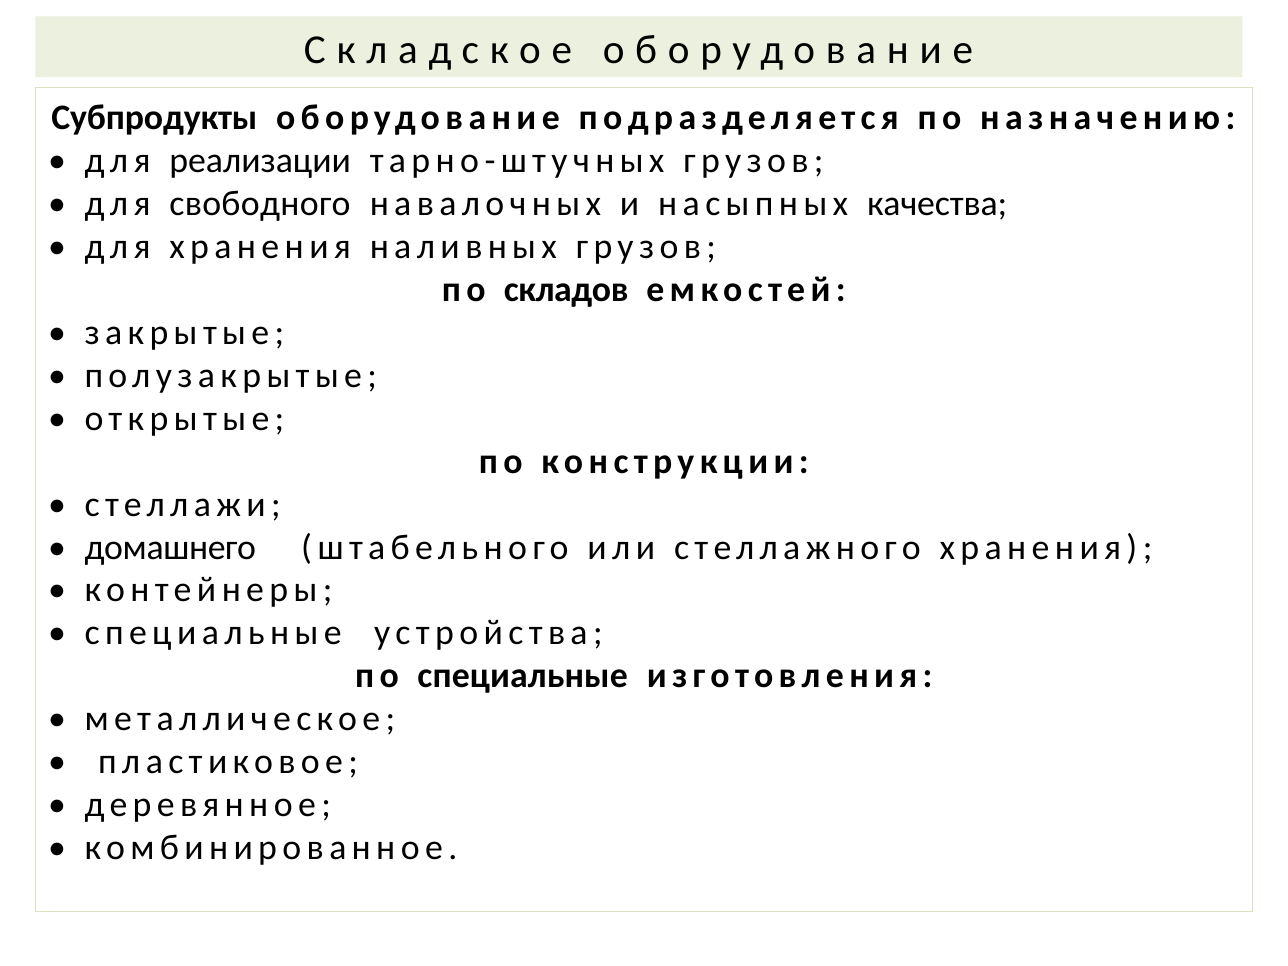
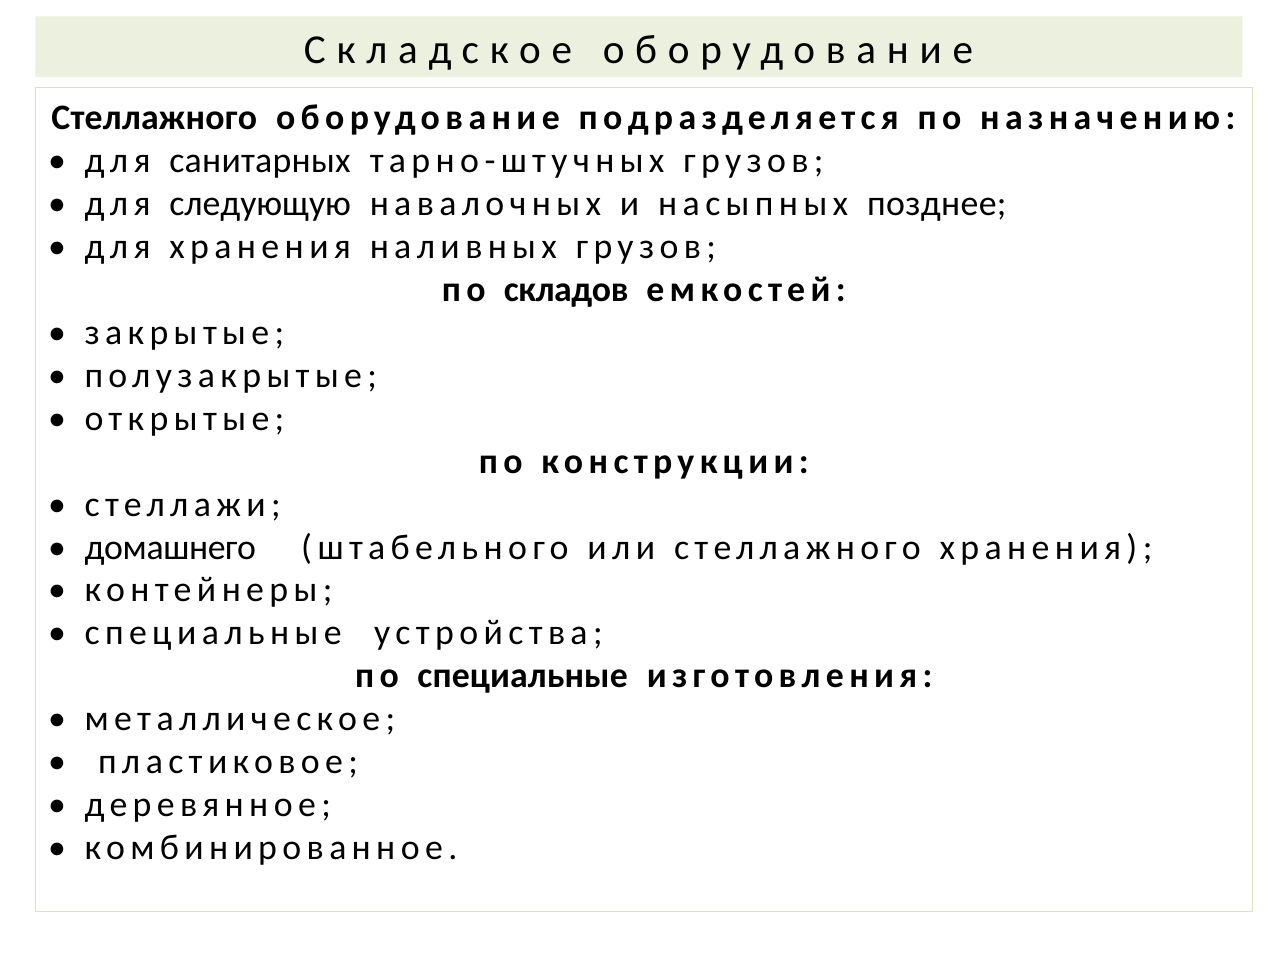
Субпродукты at (154, 118): Субпродукты -> Стеллажного
реализации: реализации -> санитарных
свободного: свободного -> следующую
качества: качества -> позднее
